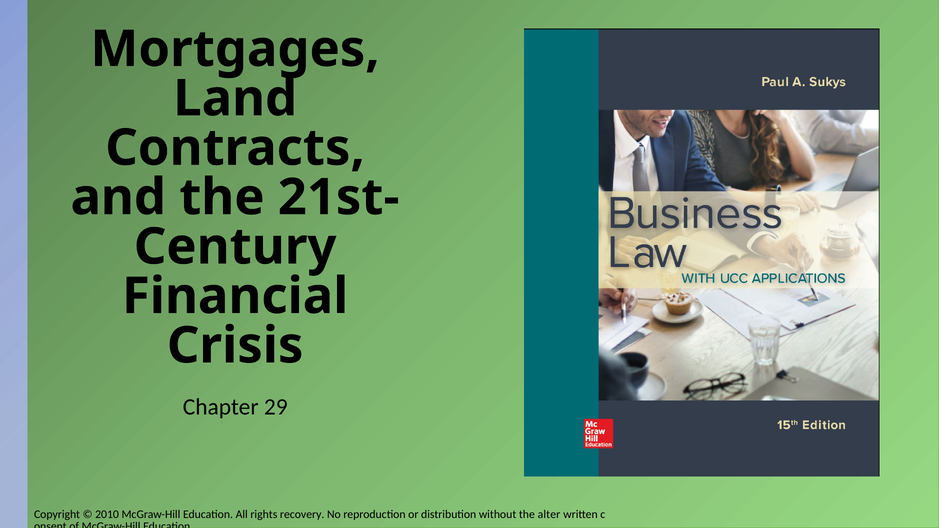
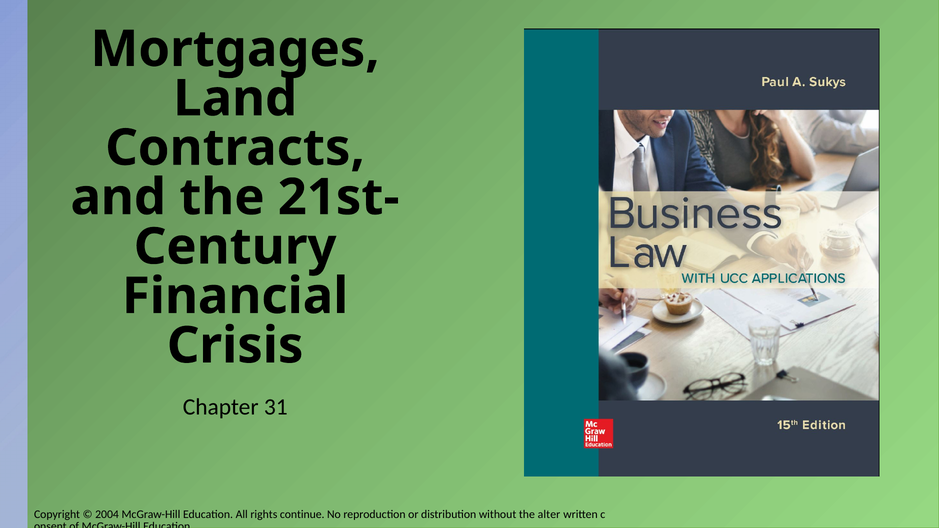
29: 29 -> 31
2010: 2010 -> 2004
recovery: recovery -> continue
